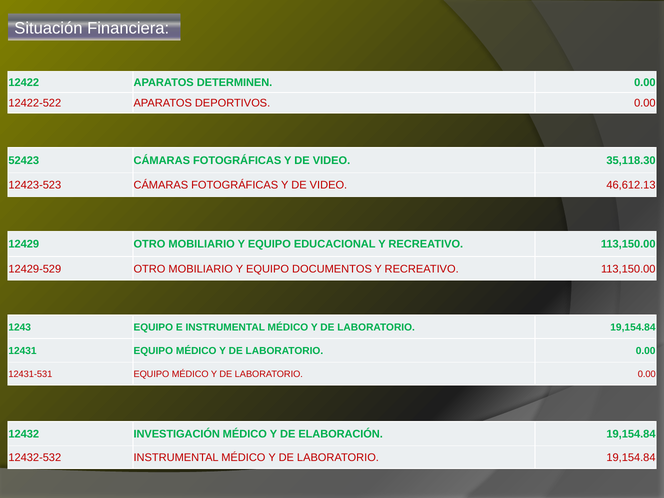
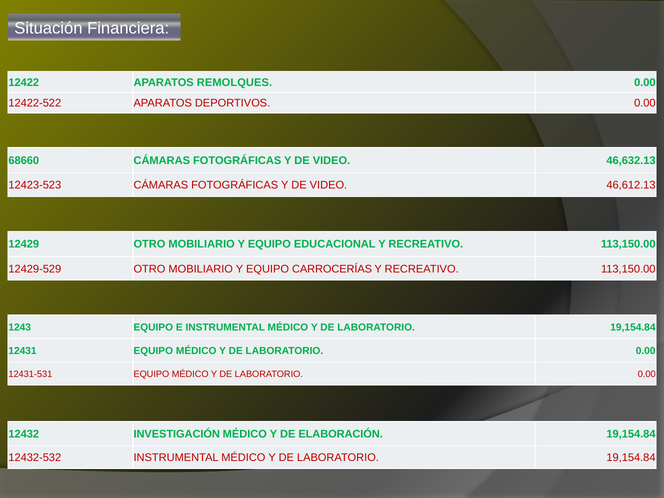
DETERMINEN: DETERMINEN -> REMOLQUES
52423: 52423 -> 68660
35,118.30: 35,118.30 -> 46,632.13
DOCUMENTOS: DOCUMENTOS -> CARROCERÍAS
